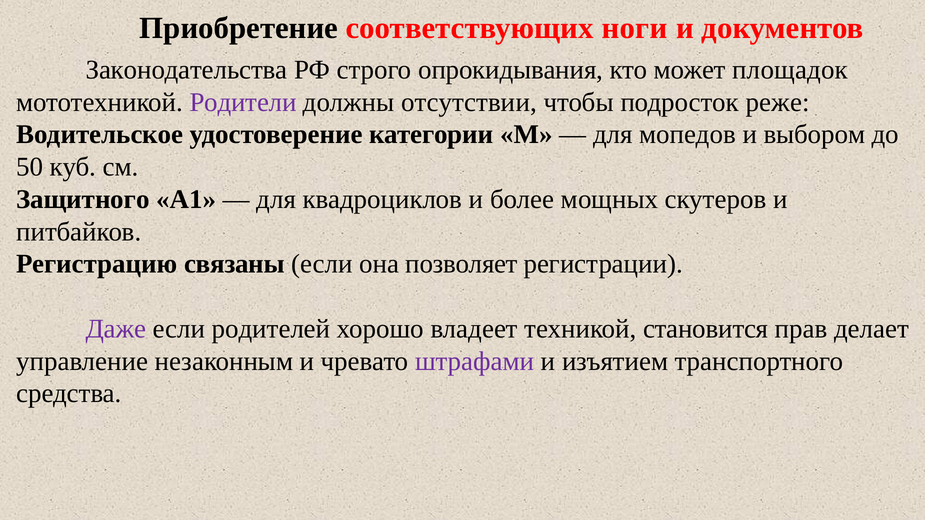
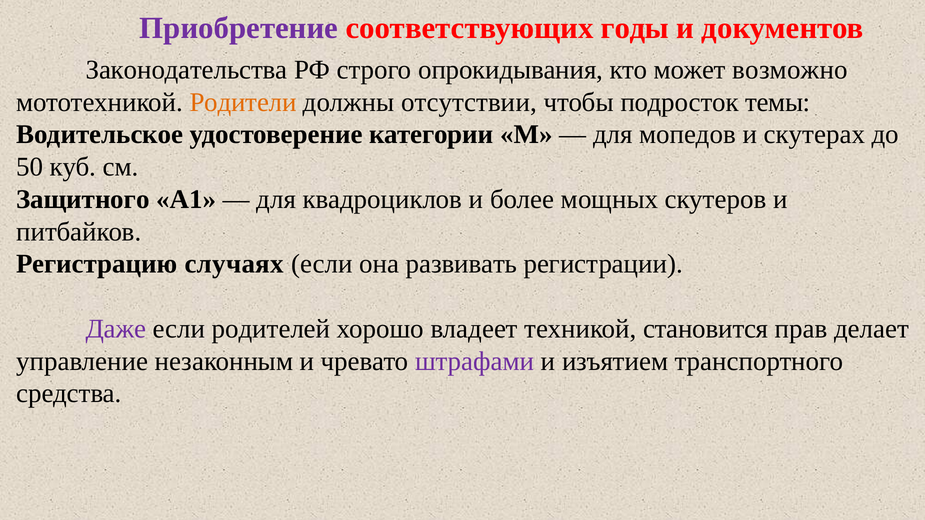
Приобретение colour: black -> purple
ноги: ноги -> годы
площадок: площадок -> возможно
Родители colour: purple -> orange
реже: реже -> темы
выбором: выбором -> скутерах
связаны: связаны -> случаях
позволяет: позволяет -> развивать
